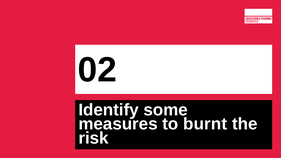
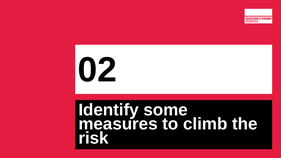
burnt: burnt -> climb
